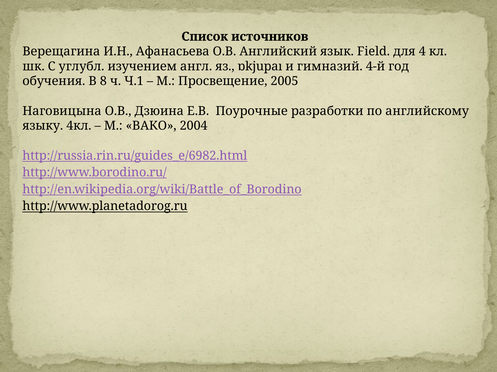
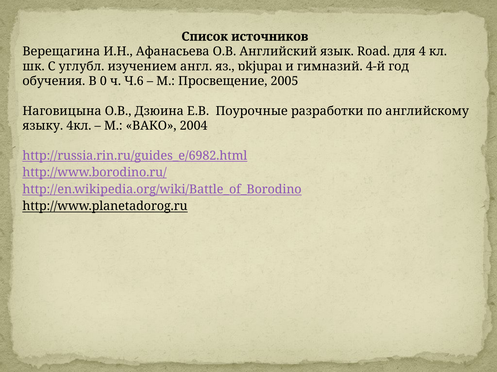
Field: Field -> Road
8: 8 -> 0
Ч.1: Ч.1 -> Ч.6
